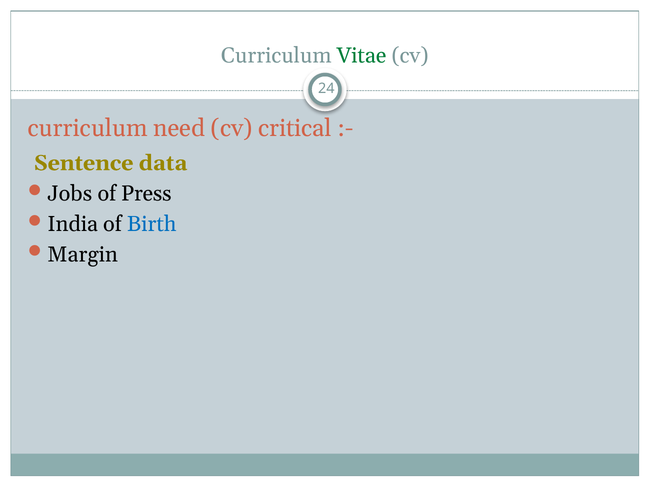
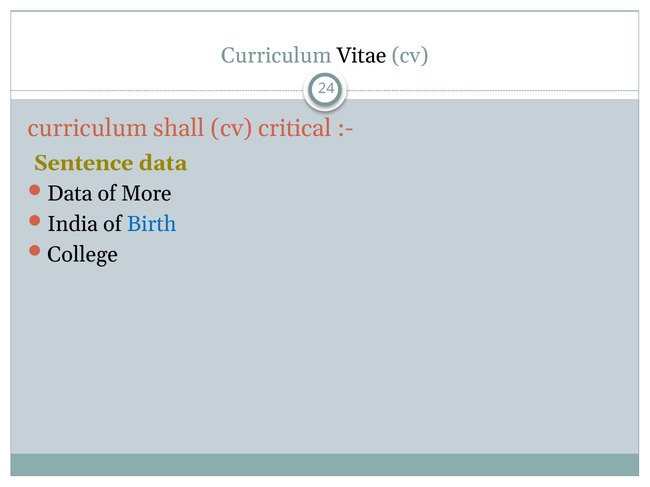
Vitae colour: green -> black
need: need -> shall
Jobs at (70, 194): Jobs -> Data
Press: Press -> More
Margin: Margin -> College
